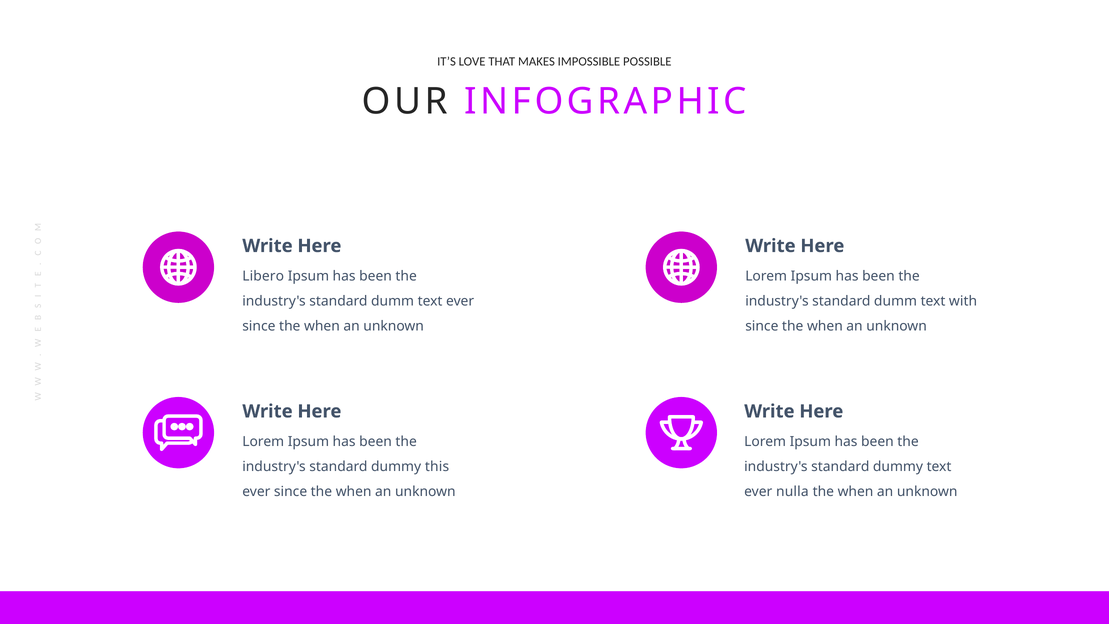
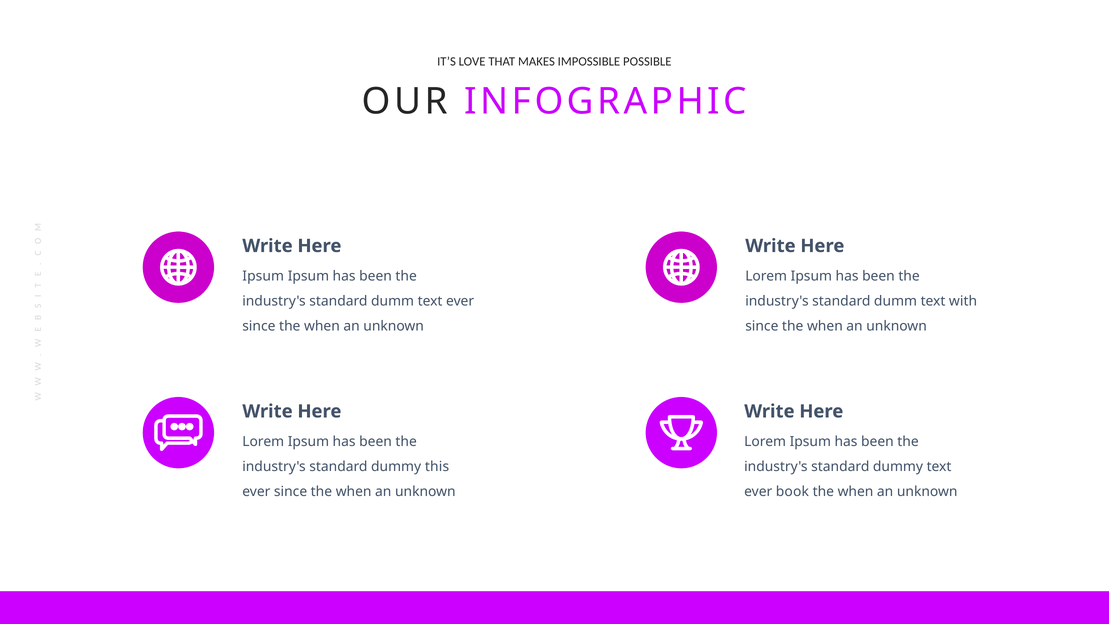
Libero at (263, 276): Libero -> Ipsum
nulla: nulla -> book
